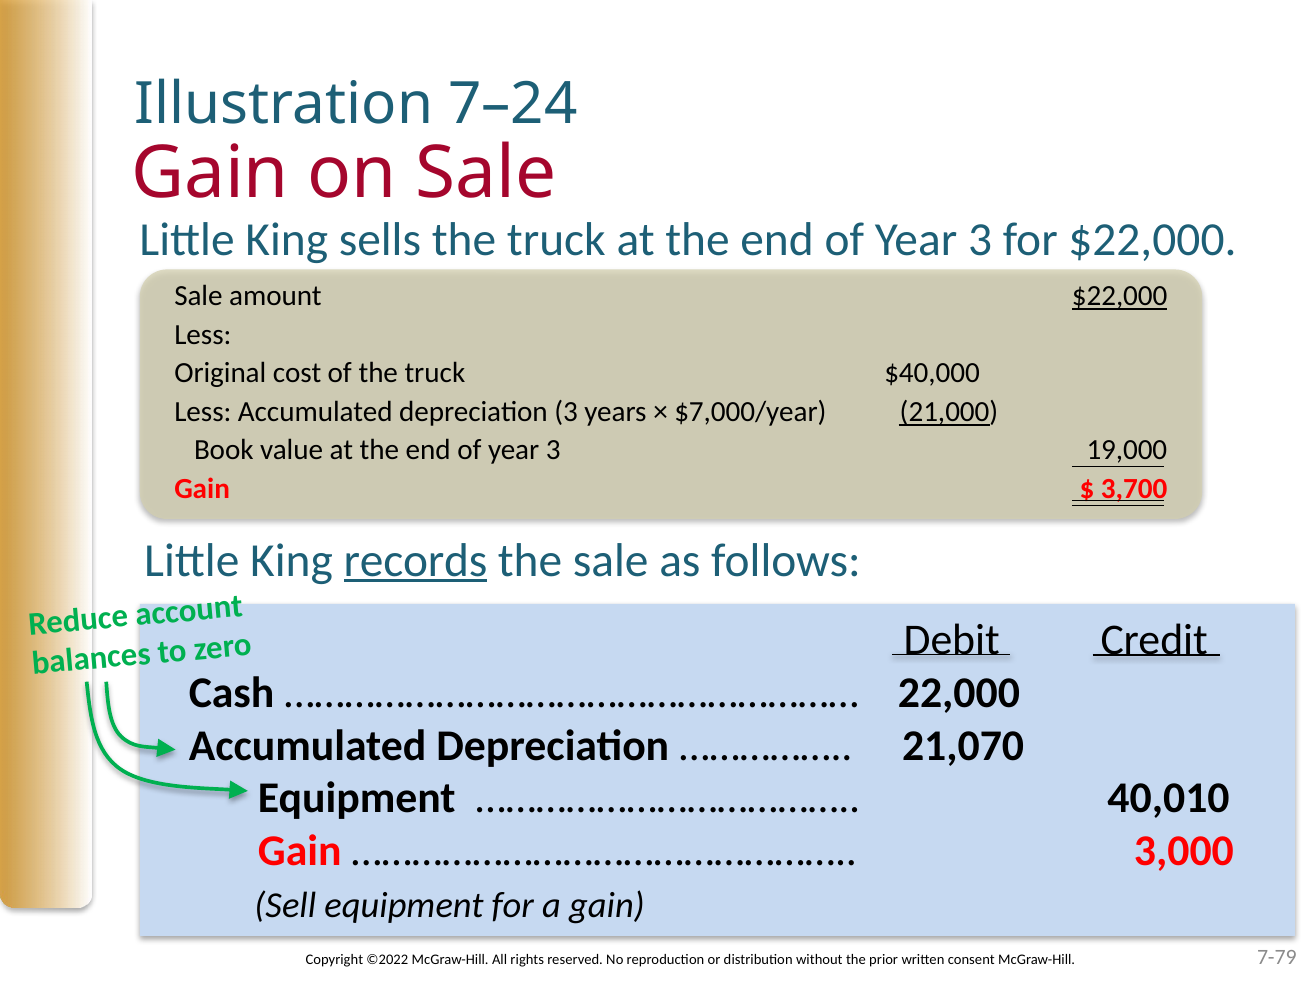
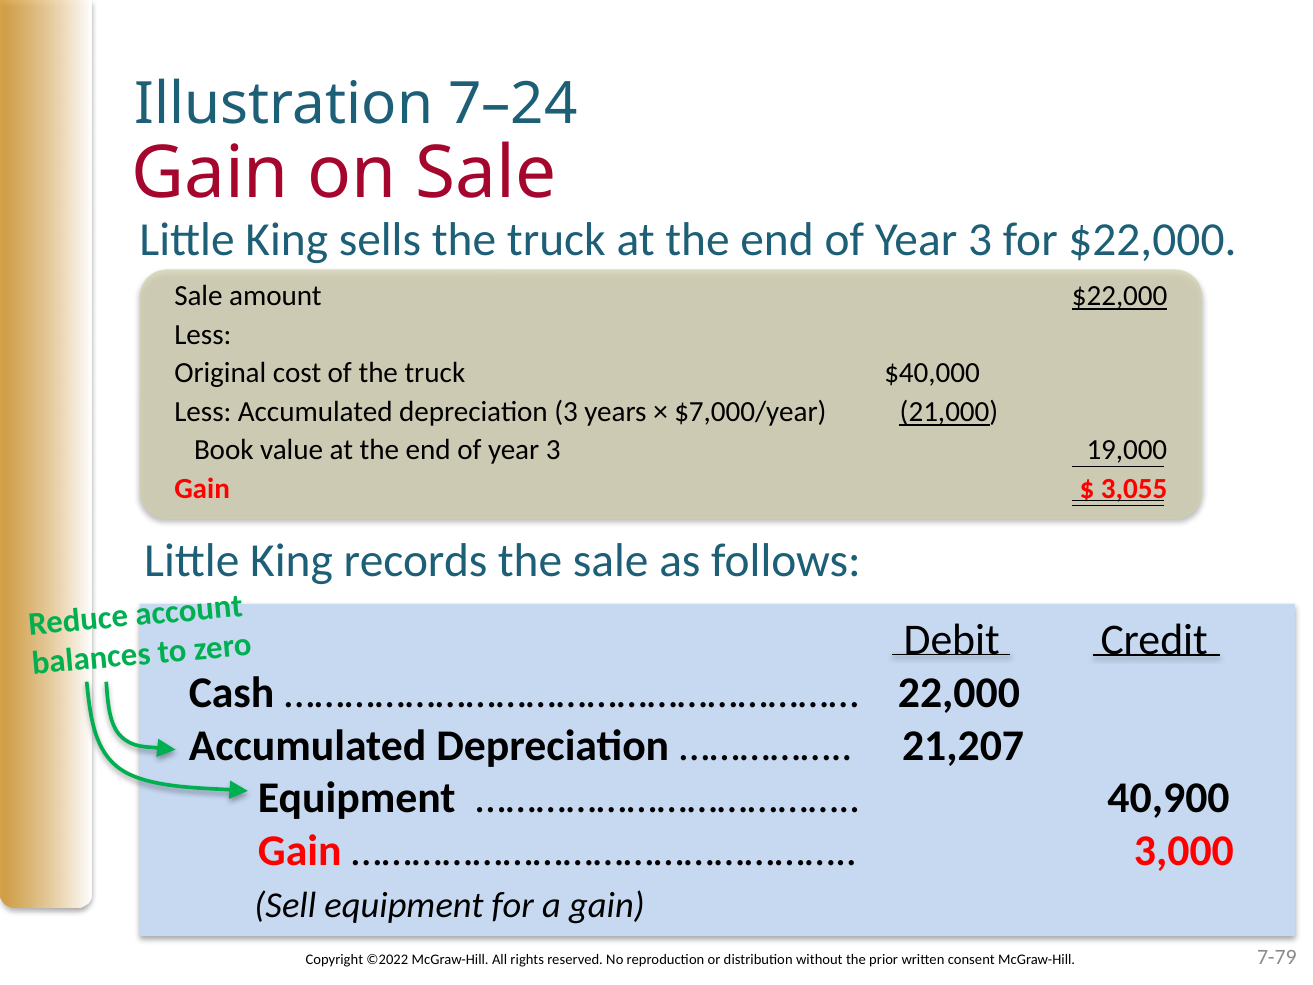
3,700: 3,700 -> 3,055
records underline: present -> none
21,070: 21,070 -> 21,207
40,010: 40,010 -> 40,900
